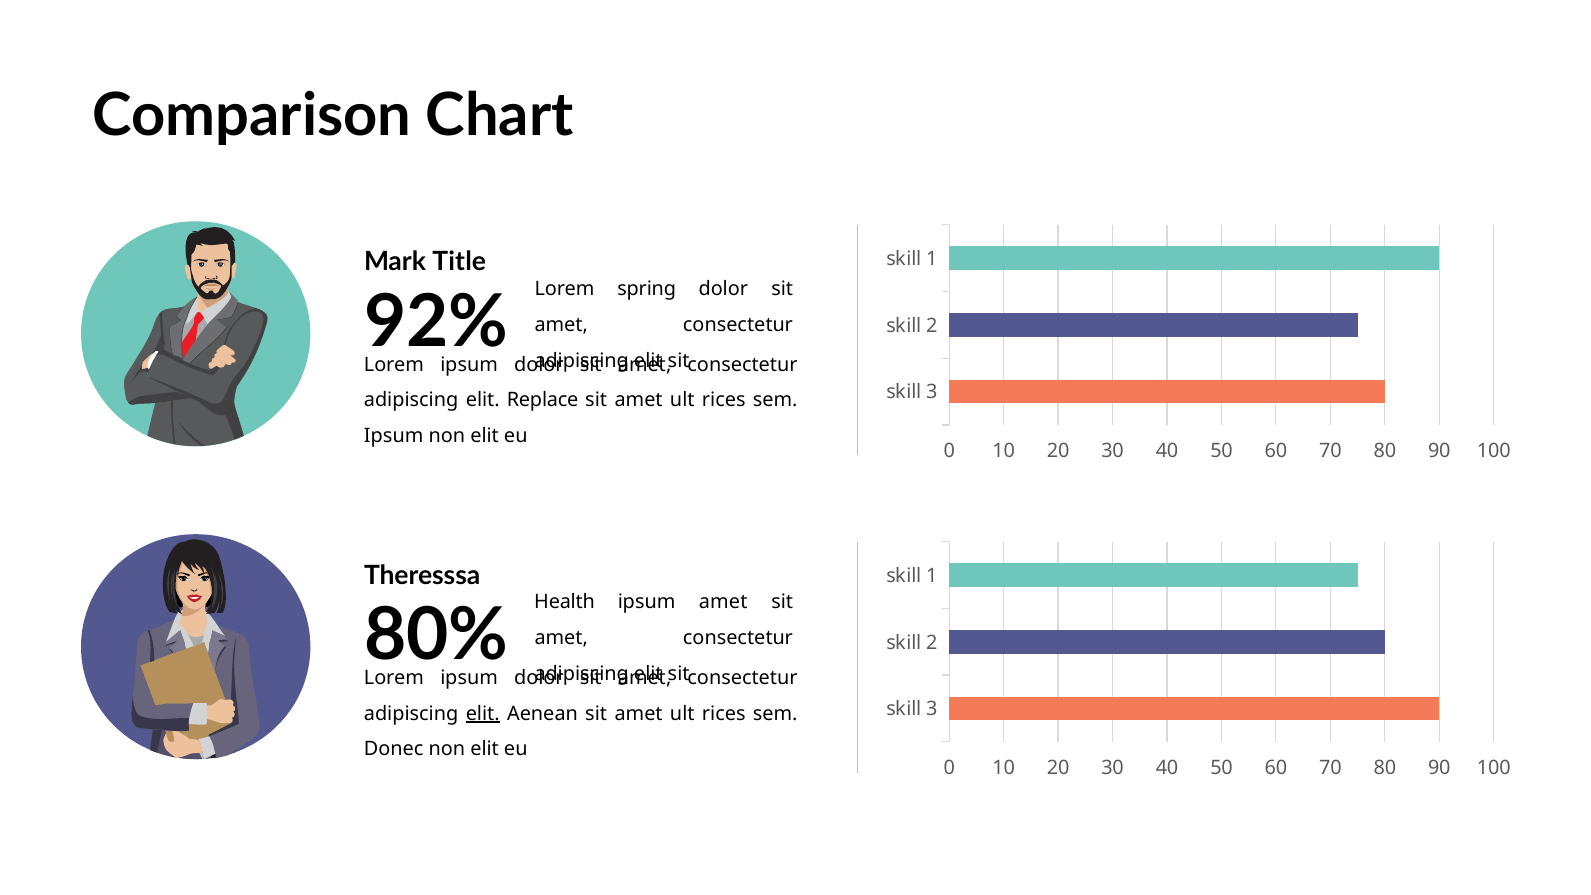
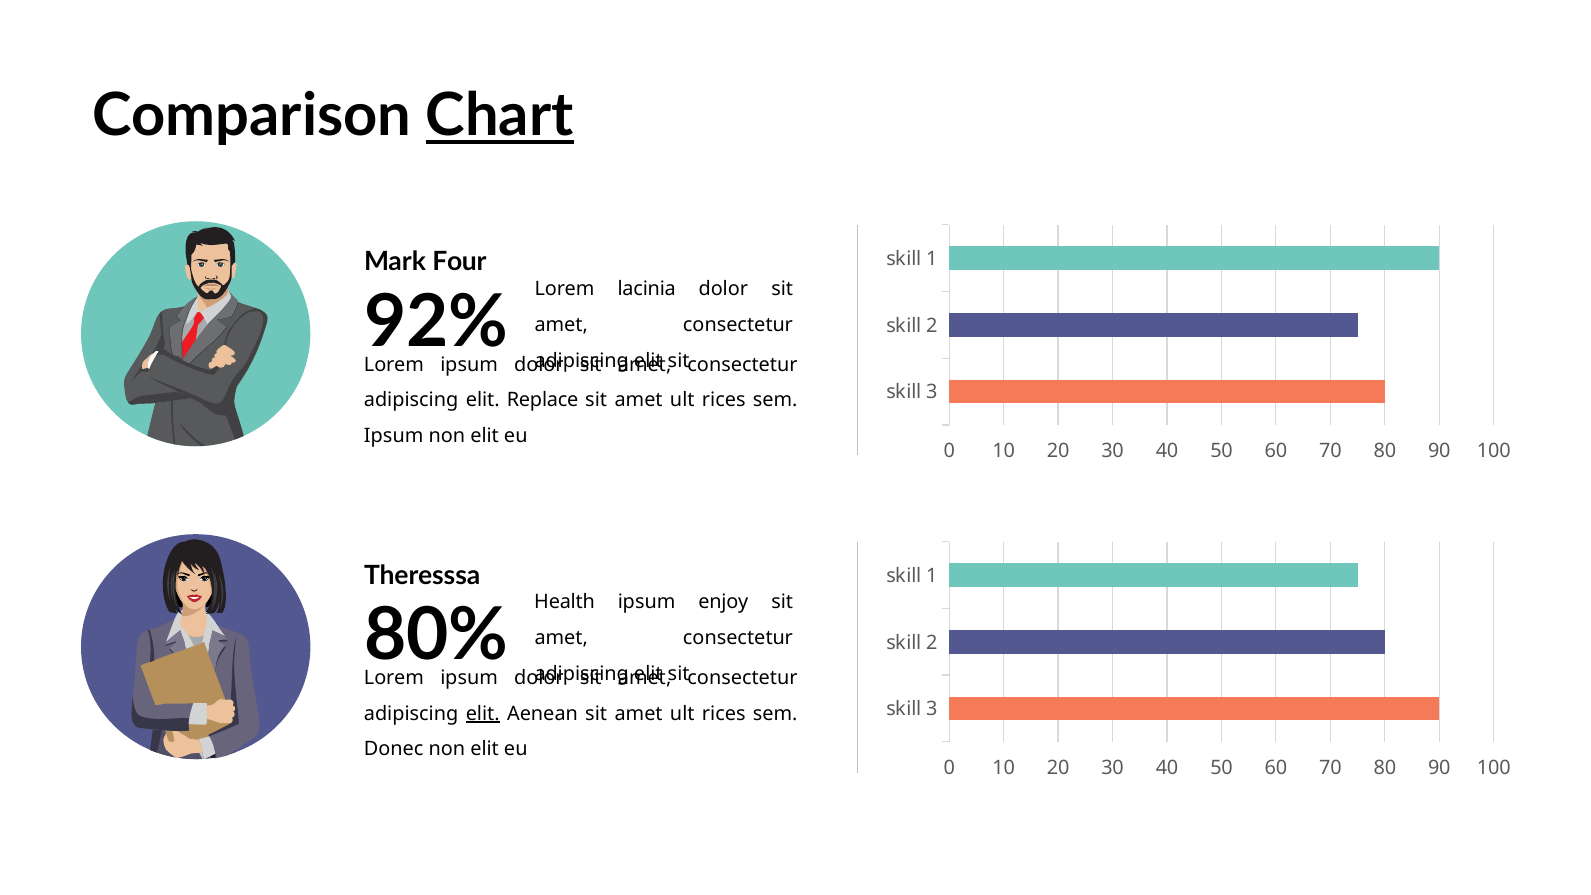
Chart underline: none -> present
Title: Title -> Four
spring: spring -> lacinia
ipsum amet: amet -> enjoy
